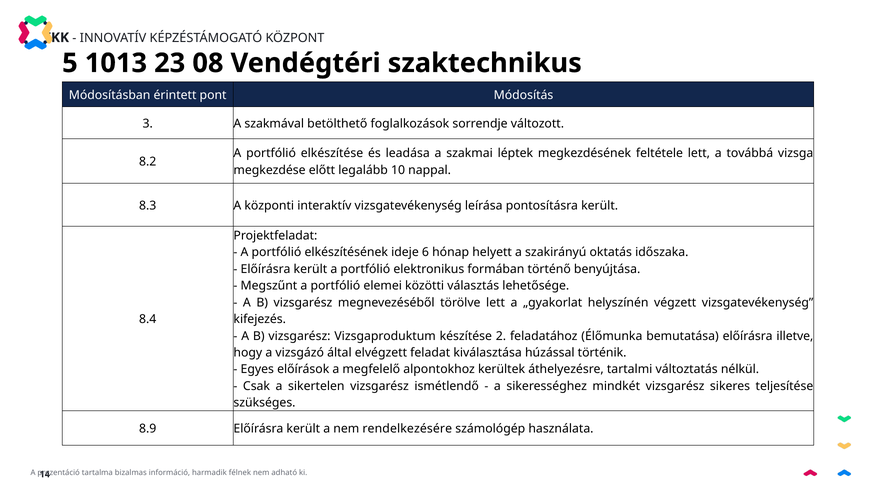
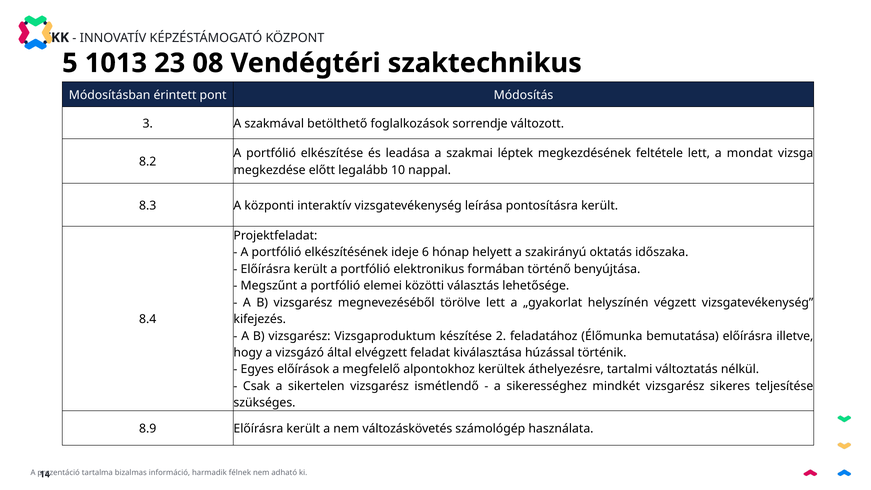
továbbá: továbbá -> mondat
rendelkezésére: rendelkezésére -> változáskövetés
